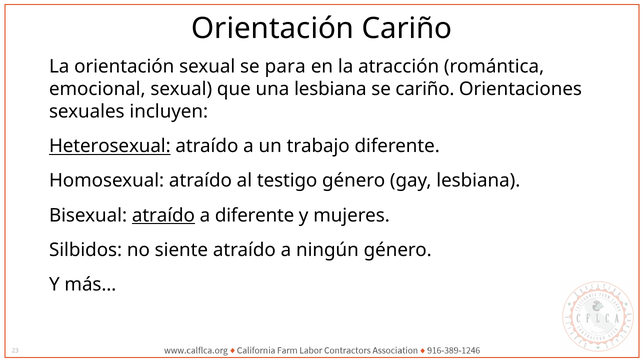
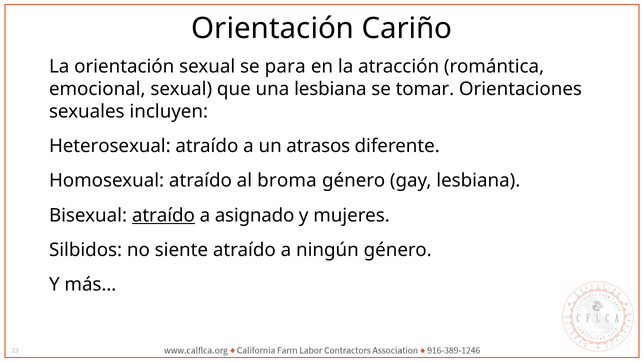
se cariño: cariño -> tomar
Heterosexual underline: present -> none
trabajo: trabajo -> atrasos
testigo: testigo -> broma
a diferente: diferente -> asignado
